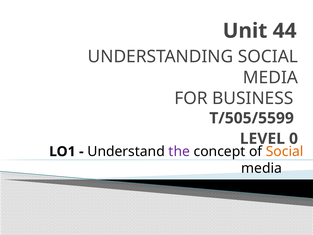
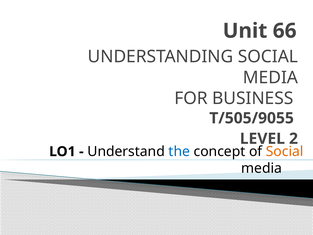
44: 44 -> 66
T/505/5599: T/505/5599 -> T/505/9055
0: 0 -> 2
the colour: purple -> blue
